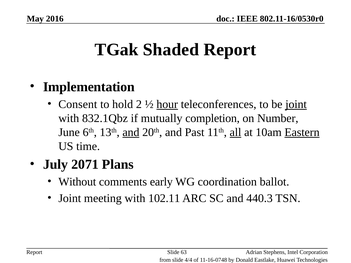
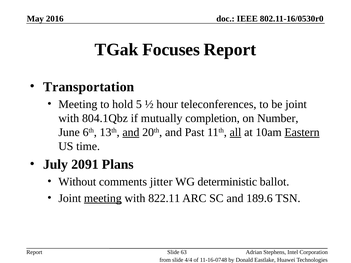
Shaded: Shaded -> Focuses
Implementation: Implementation -> Transportation
Consent at (78, 104): Consent -> Meeting
2: 2 -> 5
hour underline: present -> none
joint at (296, 104) underline: present -> none
832.1Qbz: 832.1Qbz -> 804.1Qbz
2071: 2071 -> 2091
early: early -> jitter
coordination: coordination -> deterministic
meeting at (103, 198) underline: none -> present
102.11: 102.11 -> 822.11
440.3: 440.3 -> 189.6
